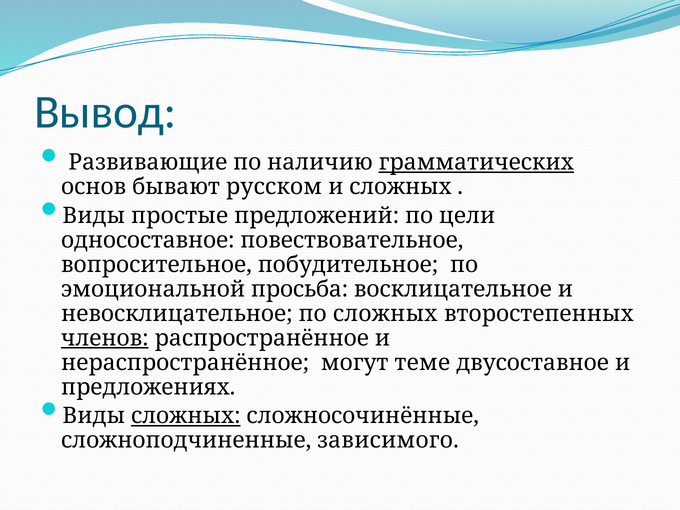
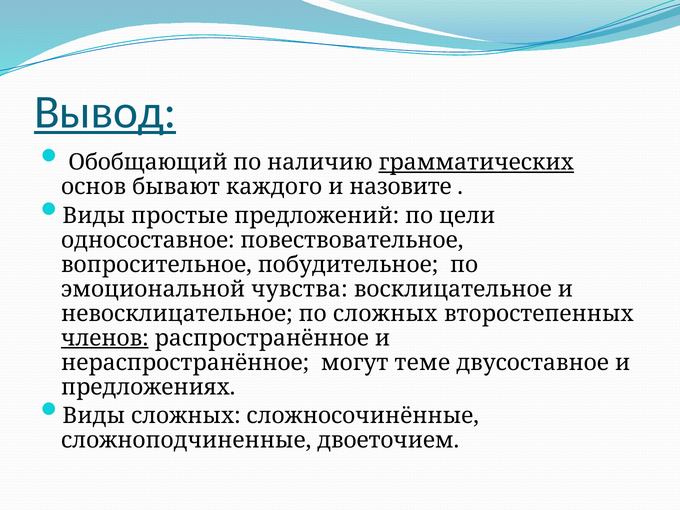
Вывод underline: none -> present
Развивающие: Развивающие -> Обобщающий
русском: русском -> каждого
и сложных: сложных -> назовите
просьба: просьба -> чувства
сложных at (186, 416) underline: present -> none
зависимого: зависимого -> двоеточием
